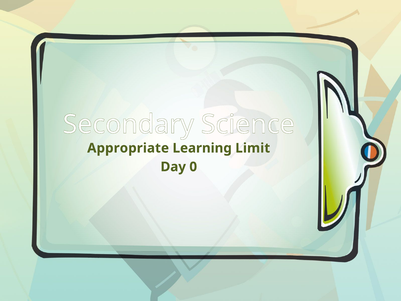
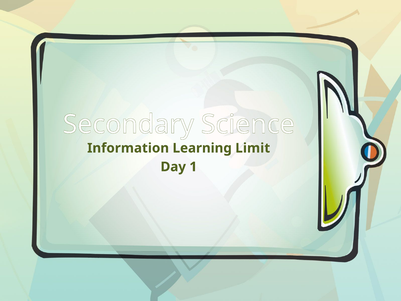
Appropriate: Appropriate -> Information
0: 0 -> 1
